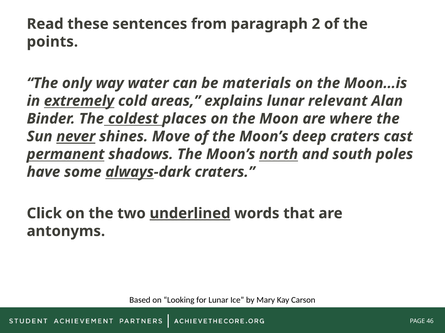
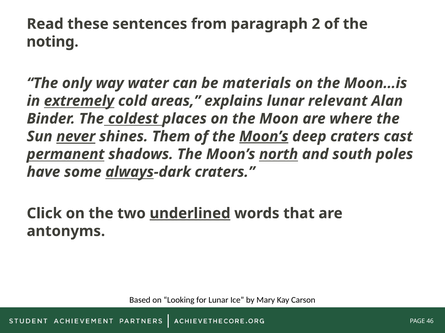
points: points -> noting
Move: Move -> Them
Moon’s at (264, 137) underline: none -> present
